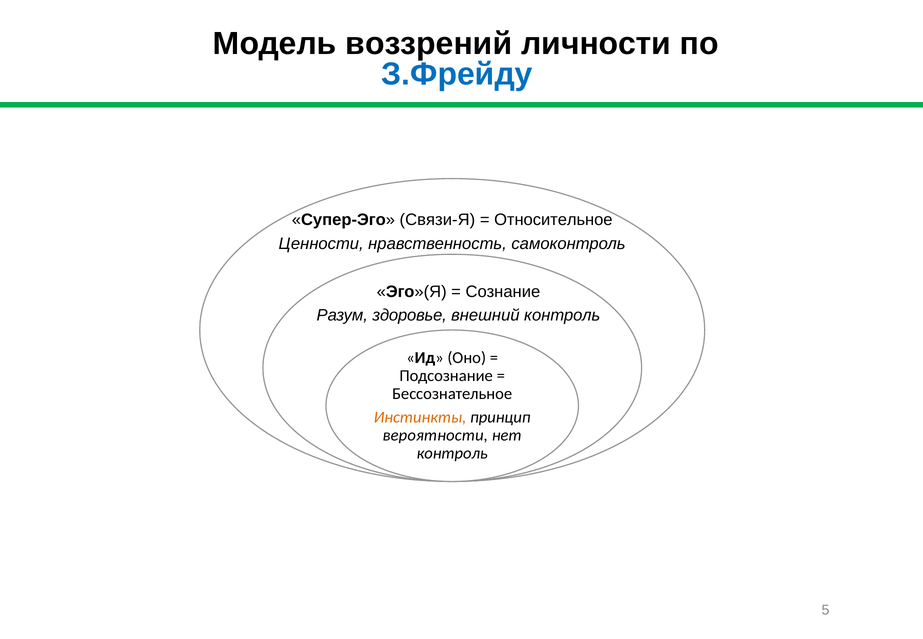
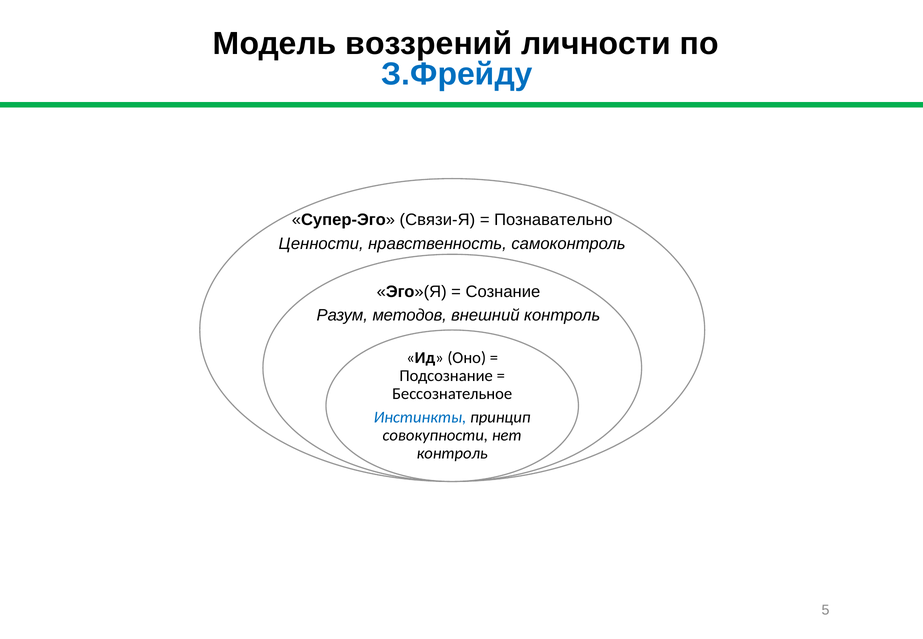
Относительное: Относительное -> Познавательно
здоровье: здоровье -> методов
Инстинкты colour: orange -> blue
вероятности: вероятности -> совокупности
